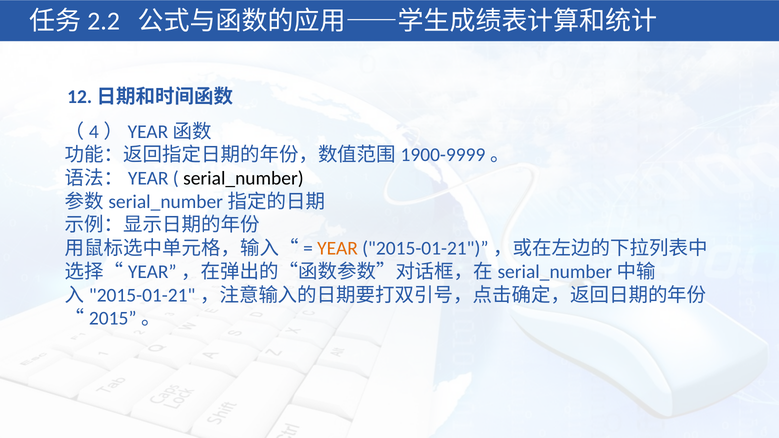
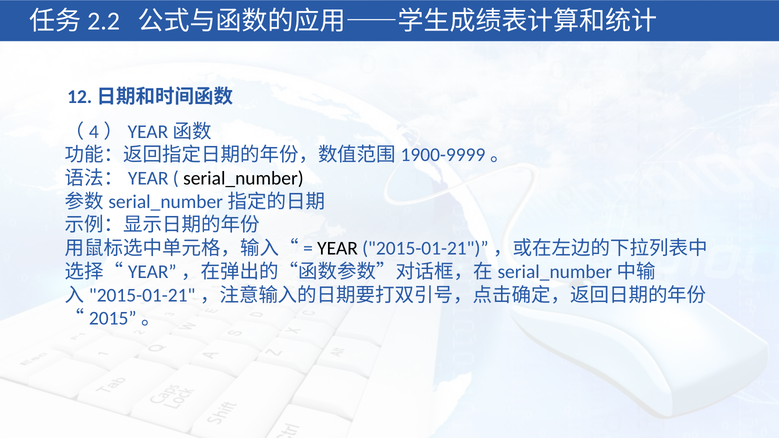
YEAR colour: orange -> black
